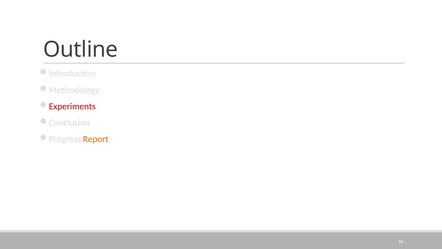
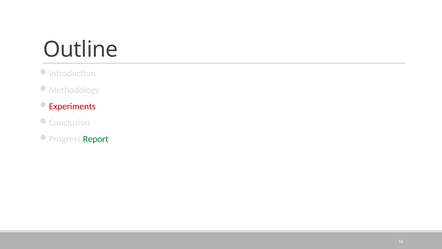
Report colour: orange -> green
